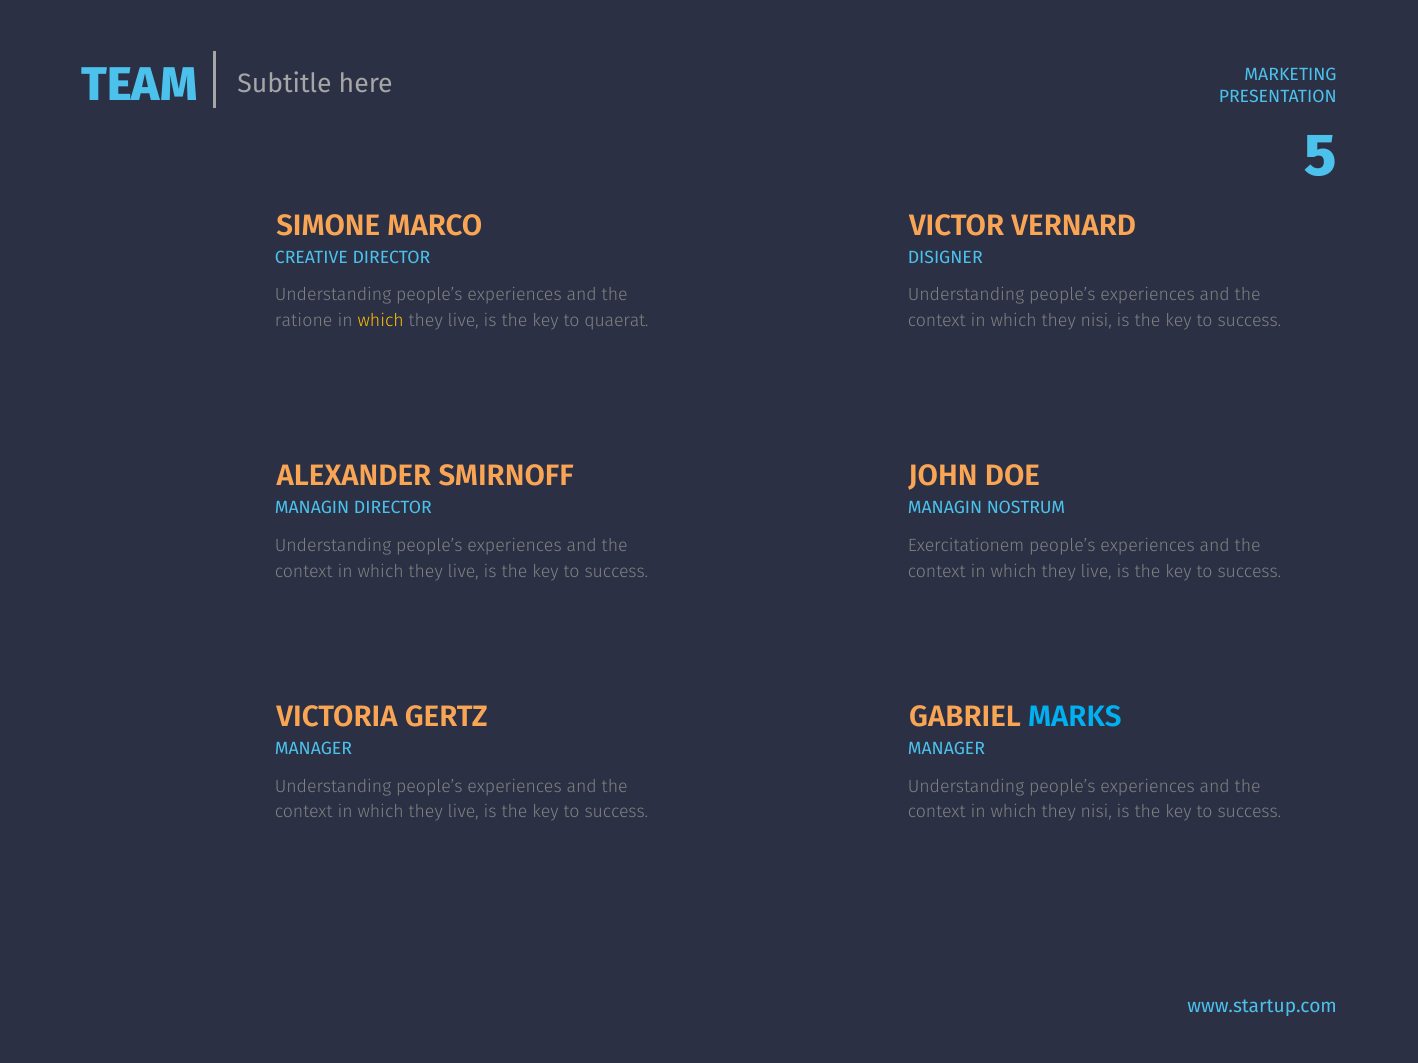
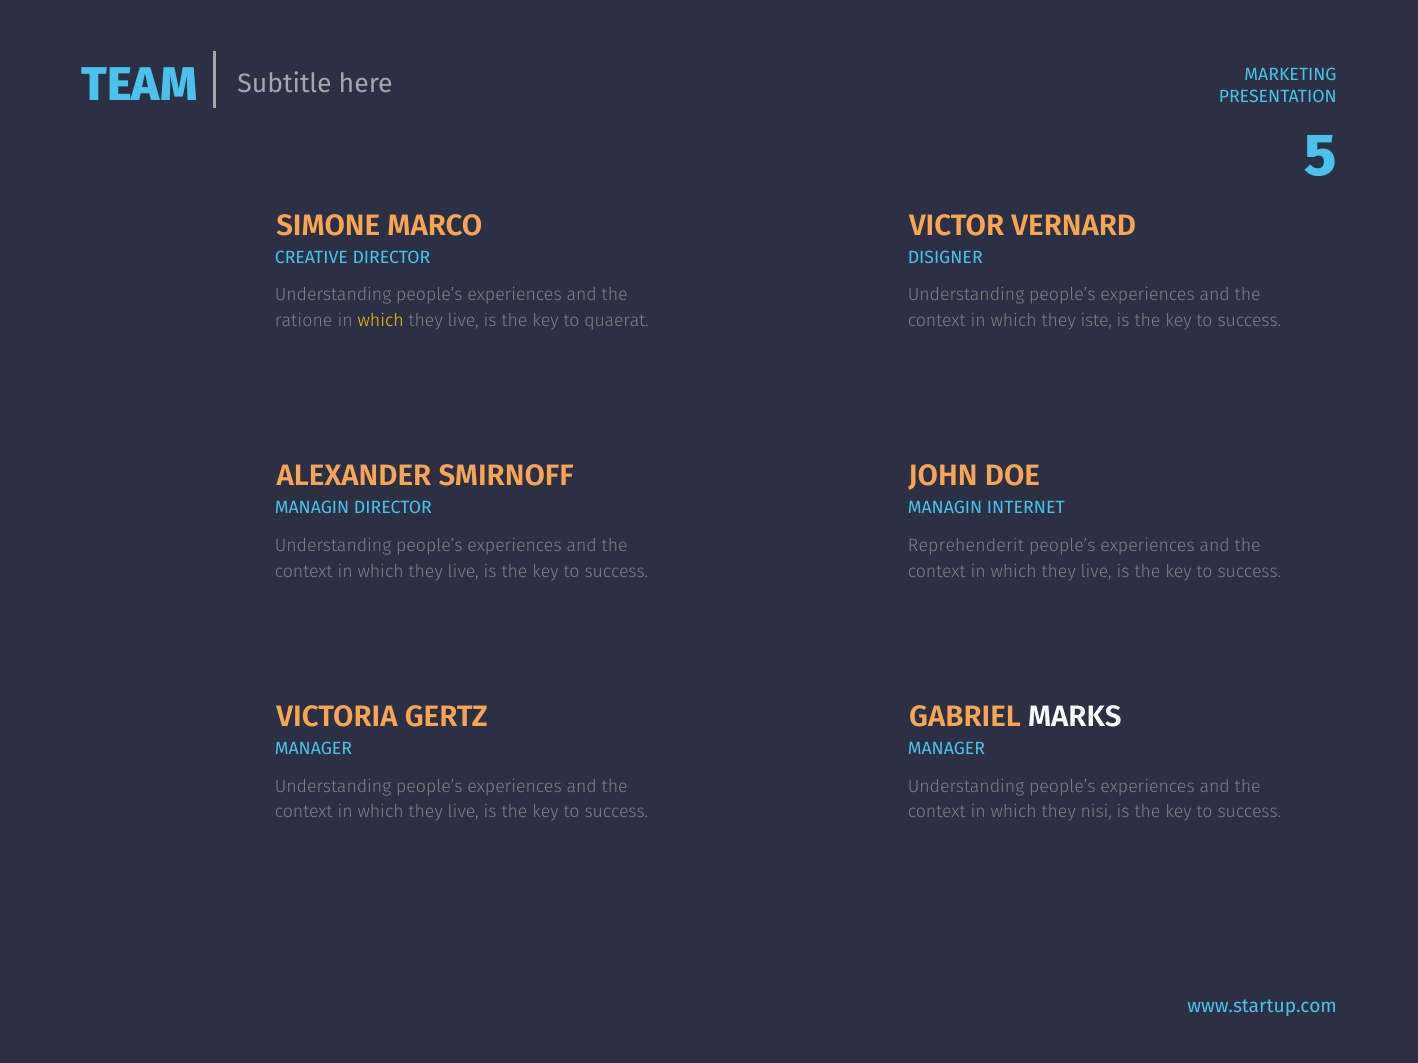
nisi at (1096, 321): nisi -> iste
NOSTRUM: NOSTRUM -> INTERNET
Exercitationem: Exercitationem -> Reprehenderit
MARKS colour: light blue -> white
